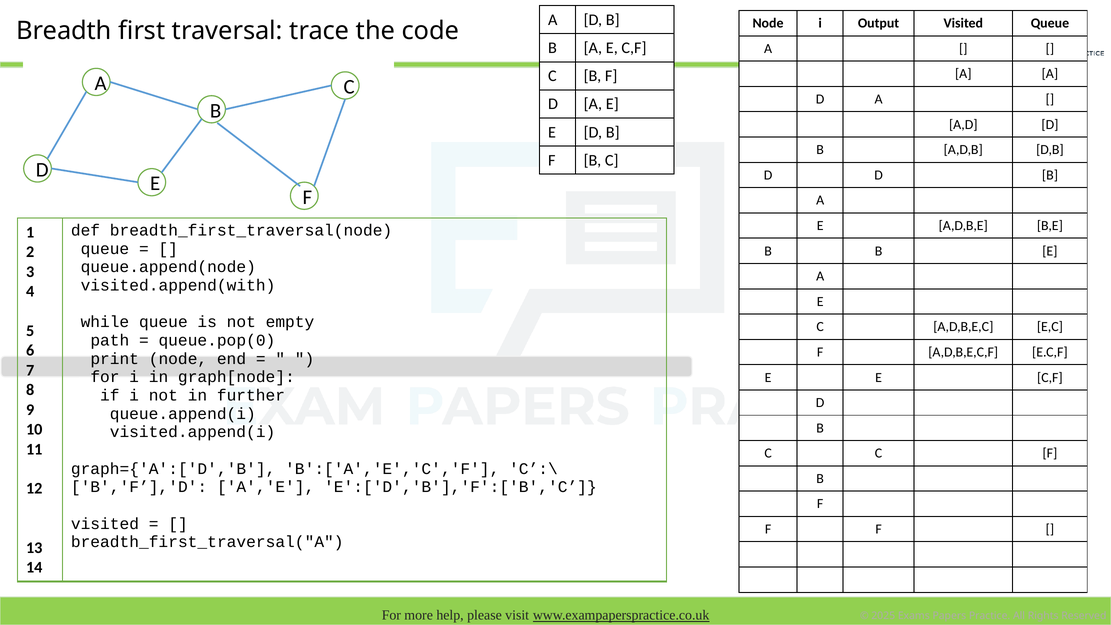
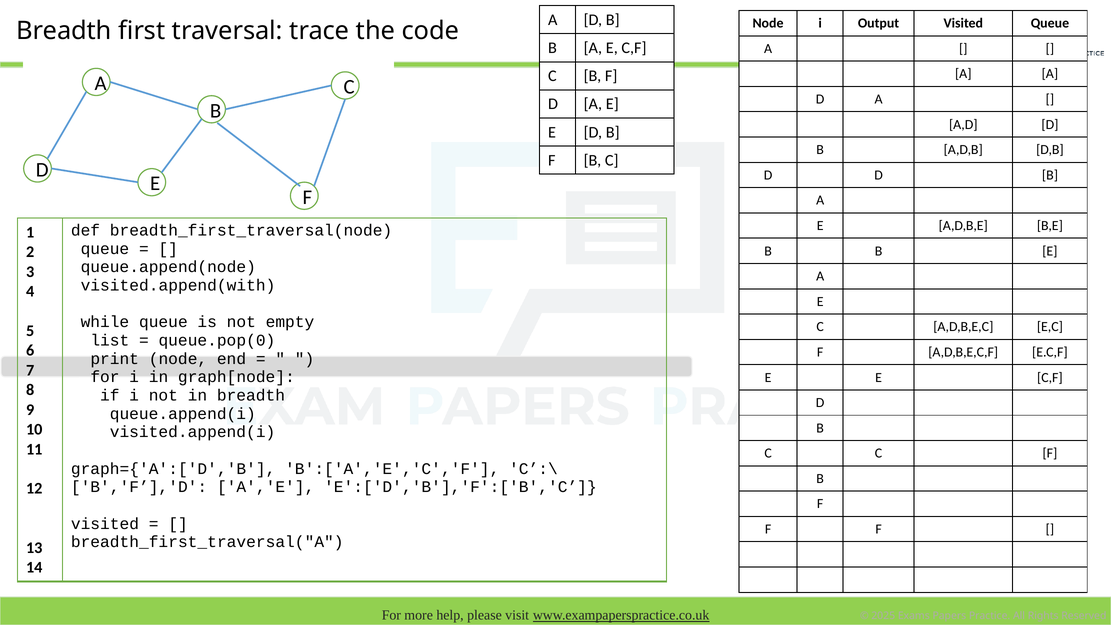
path: path -> list
in further: further -> breadth
